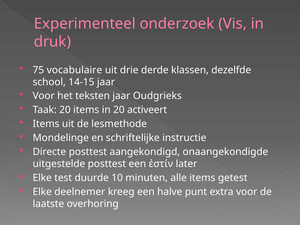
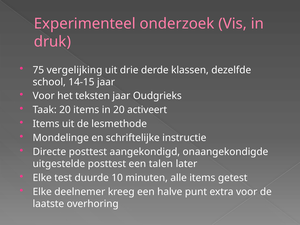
vocabulaire: vocabulaire -> vergelijking
ἐστίν: ἐστίν -> talen
